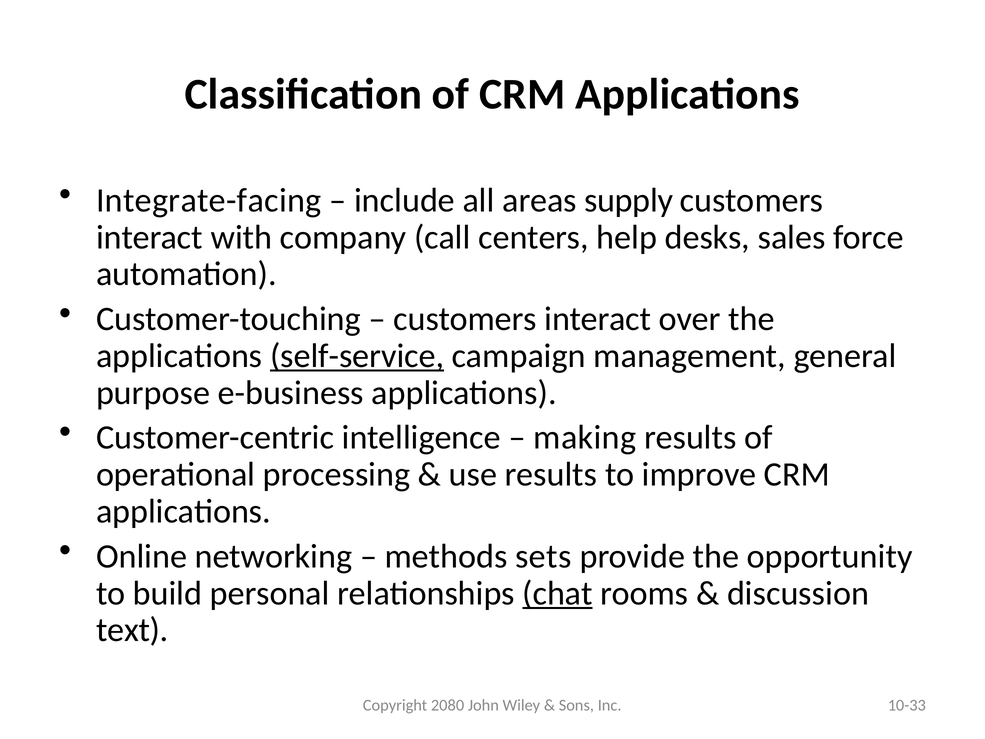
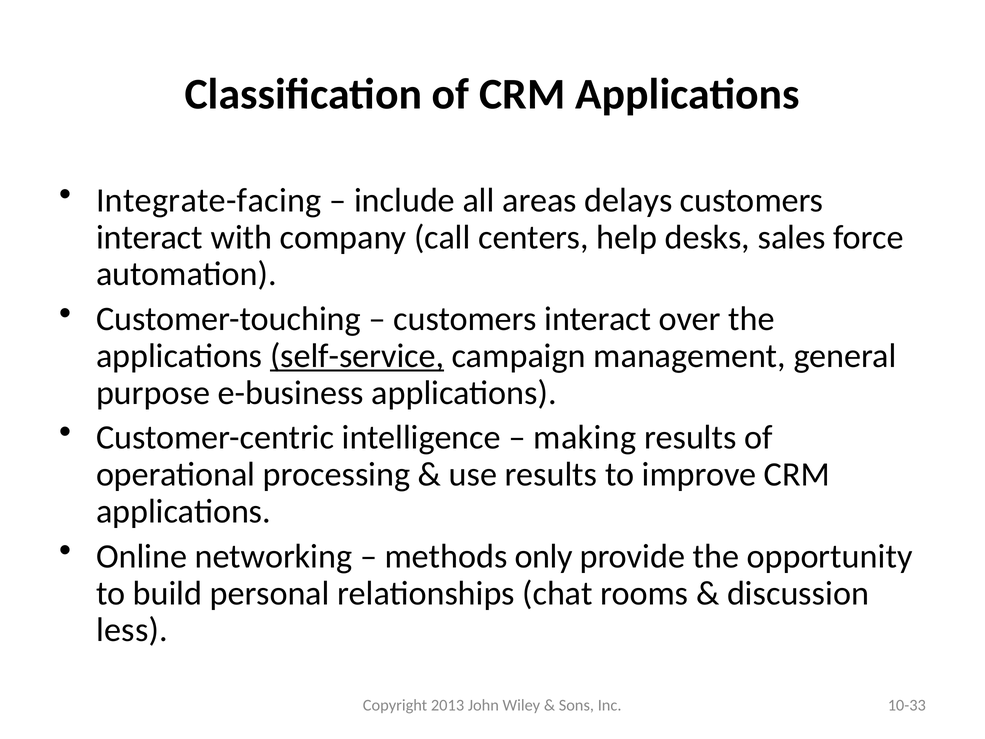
supply: supply -> delays
sets: sets -> only
chat underline: present -> none
text: text -> less
2080: 2080 -> 2013
